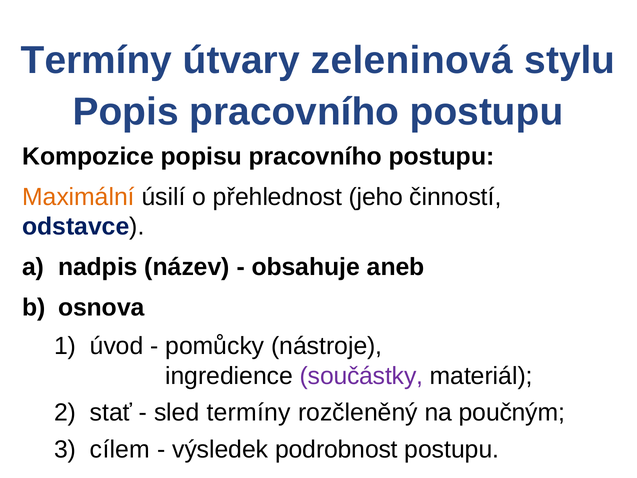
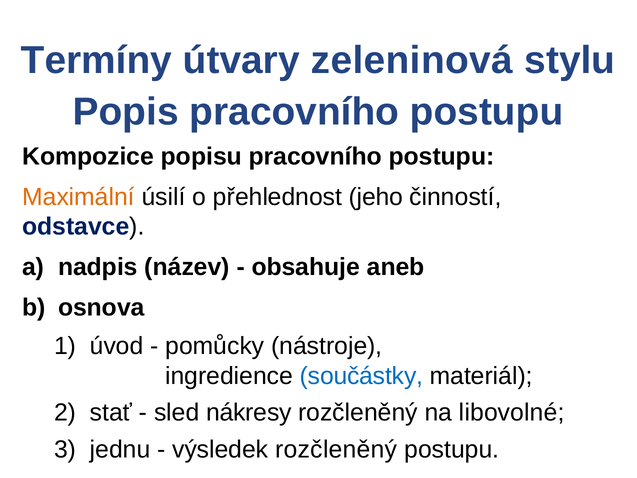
součástky colour: purple -> blue
sled termíny: termíny -> nákresy
poučným: poučným -> libovolné
cílem: cílem -> jednu
výsledek podrobnost: podrobnost -> rozčleněný
